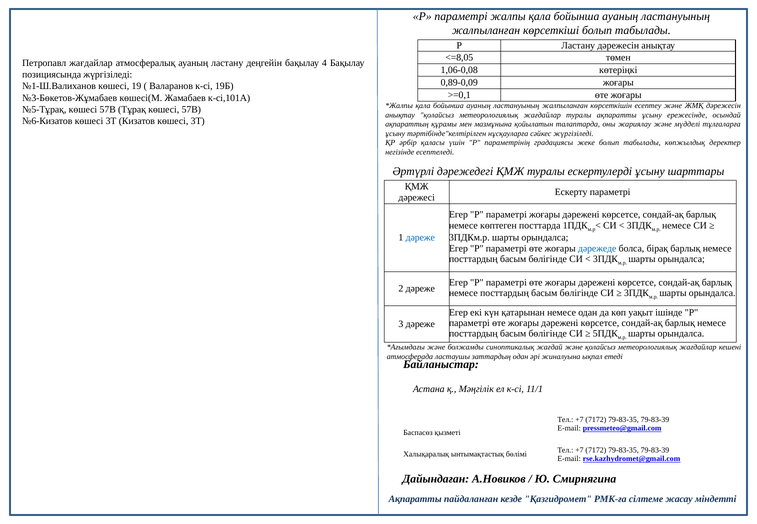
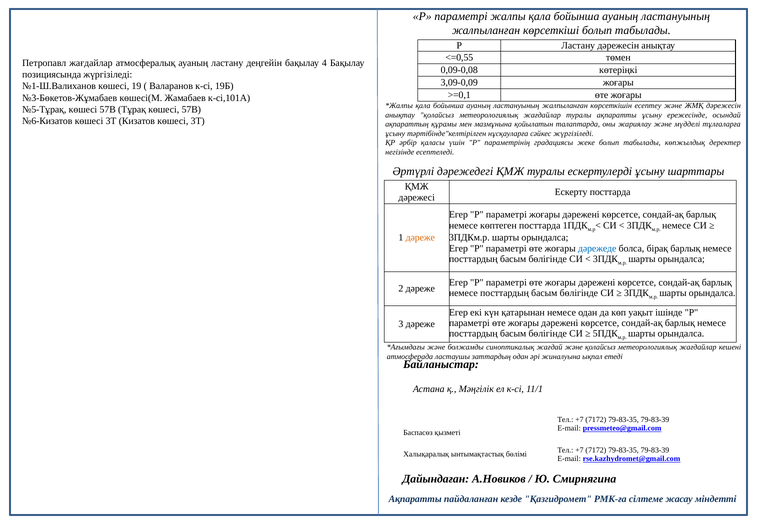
<=8,05: <=8,05 -> <=0,55
1,06-0,08: 1,06-0,08 -> 0,09-0,08
0,89-0,09: 0,89-0,09 -> 3,09-0,09
Ескерту параметрі: параметрі -> посттарда
дәреже at (420, 238) colour: blue -> orange
